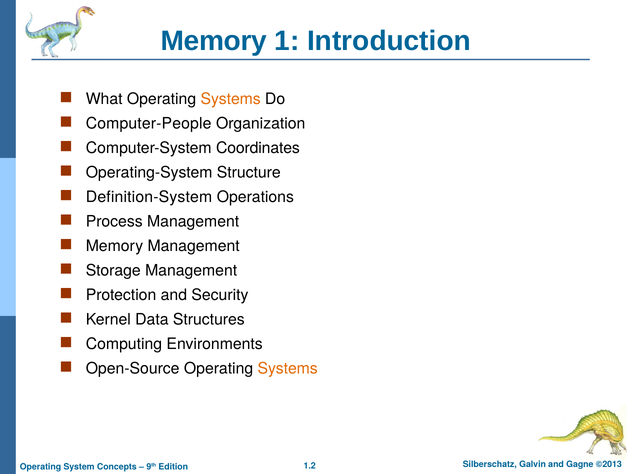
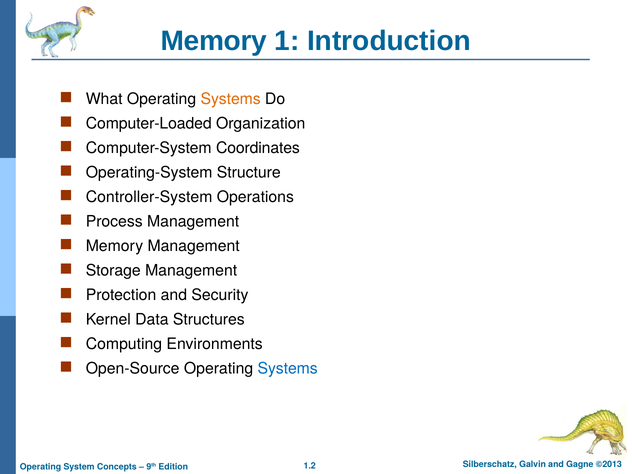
Computer-People: Computer-People -> Computer-Loaded
Definition-System: Definition-System -> Controller-System
Systems at (288, 368) colour: orange -> blue
